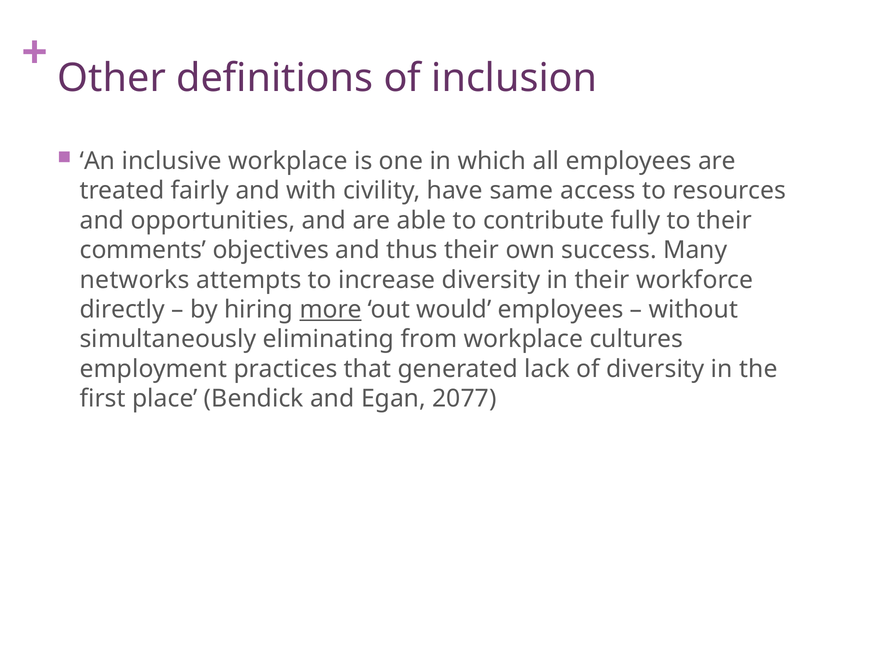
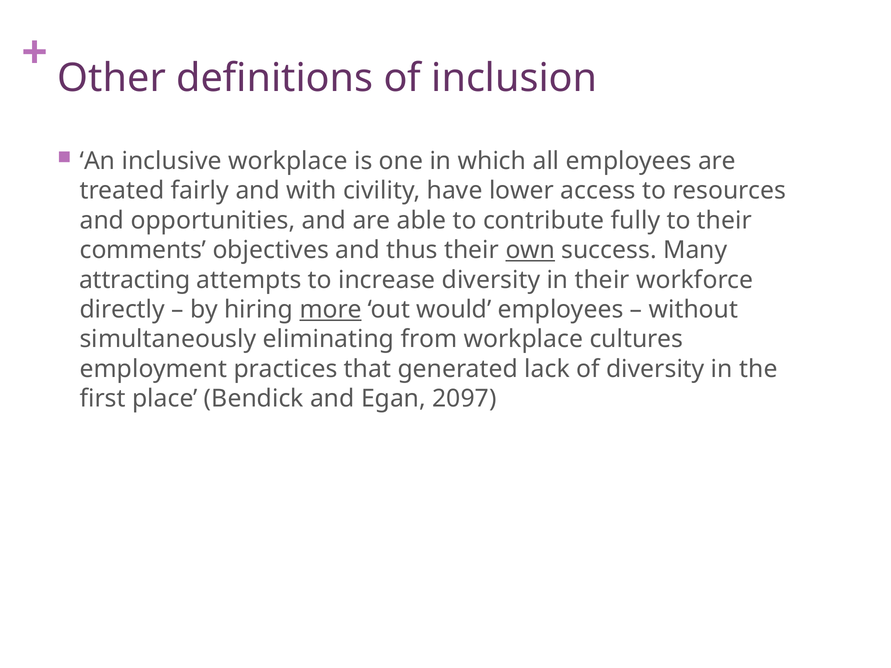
same: same -> lower
own underline: none -> present
networks: networks -> attracting
2077: 2077 -> 2097
